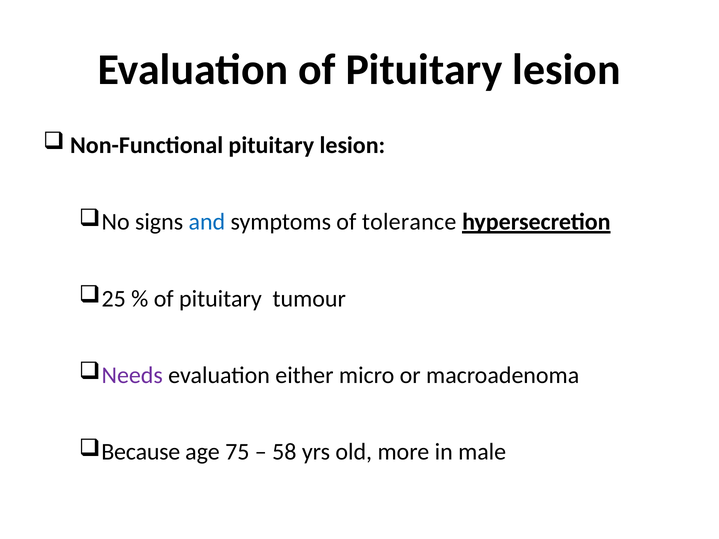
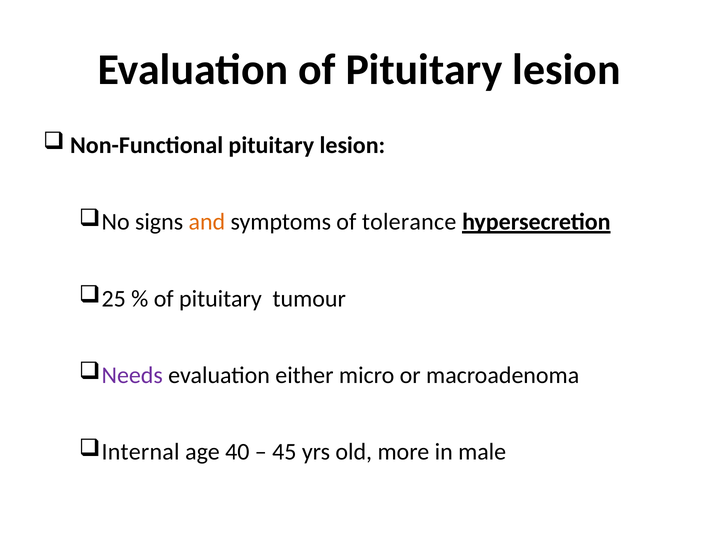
and colour: blue -> orange
Because: Because -> Internal
75: 75 -> 40
58: 58 -> 45
